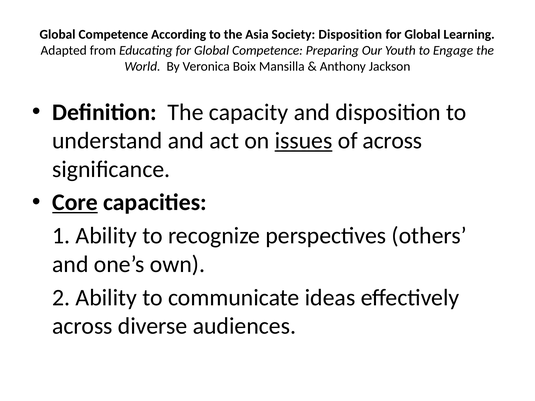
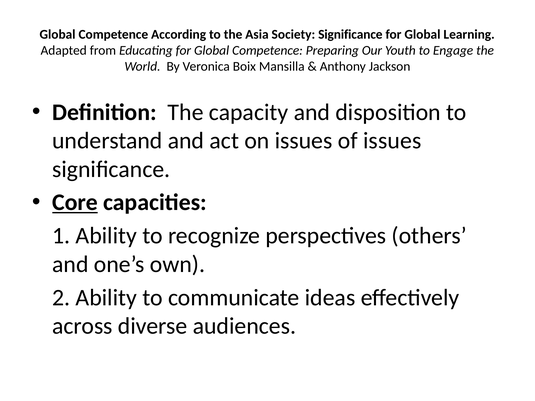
Society Disposition: Disposition -> Significance
issues at (304, 141) underline: present -> none
of across: across -> issues
